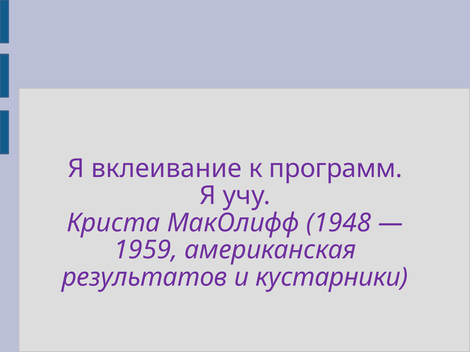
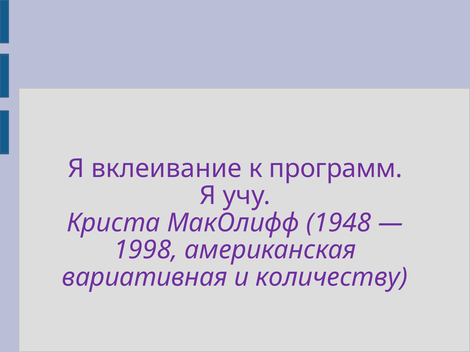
1959: 1959 -> 1998
результатов: результатов -> вариативная
кустарники: кустарники -> количеству
